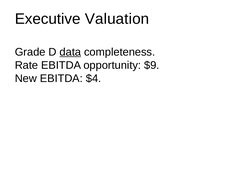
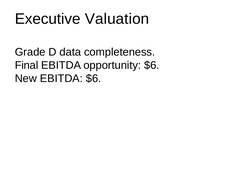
data underline: present -> none
Rate: Rate -> Final
opportunity $9: $9 -> $6
EBITDA $4: $4 -> $6
